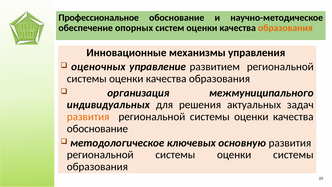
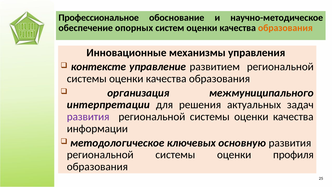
оценочных: оценочных -> контексте
индивидуальных: индивидуальных -> интерпретации
развития at (88, 117) colour: orange -> purple
обоснование at (97, 129): обоснование -> информации
оценки системы: системы -> профиля
